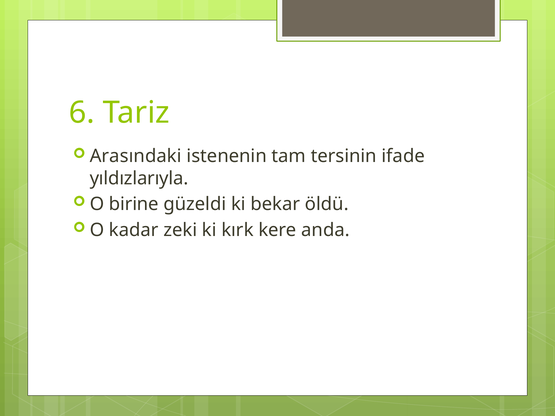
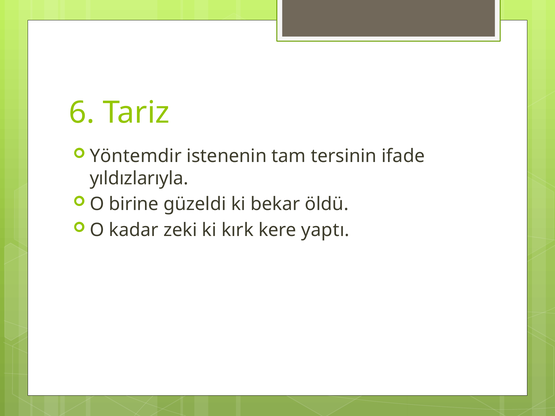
Arasındaki: Arasındaki -> Yöntemdir
anda: anda -> yaptı
